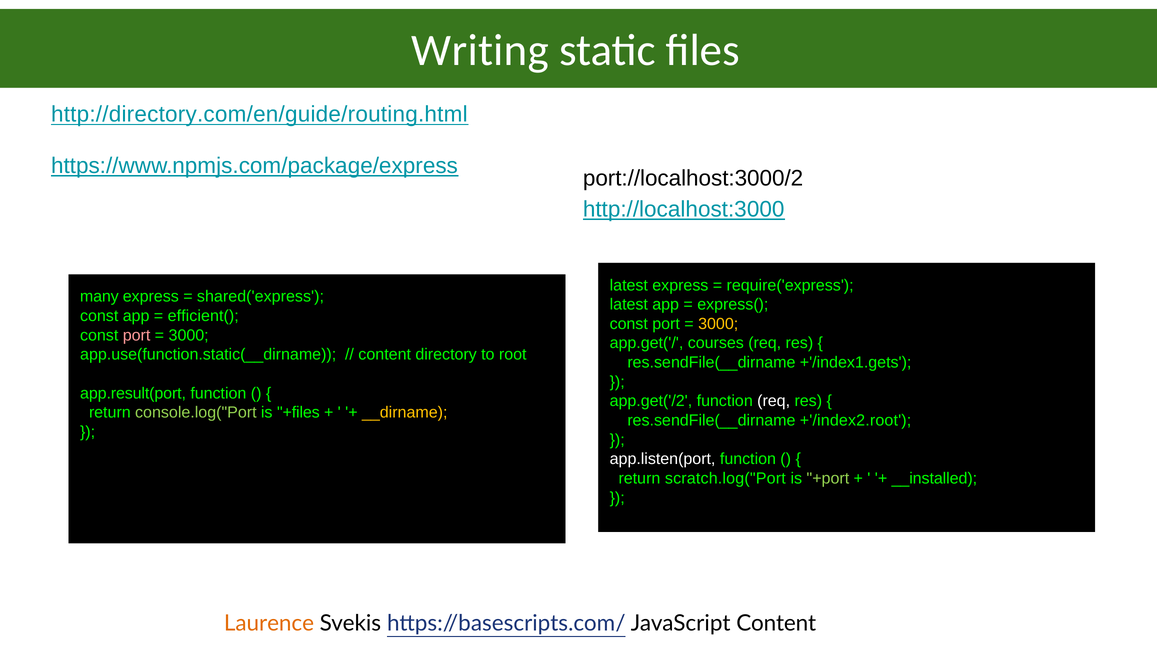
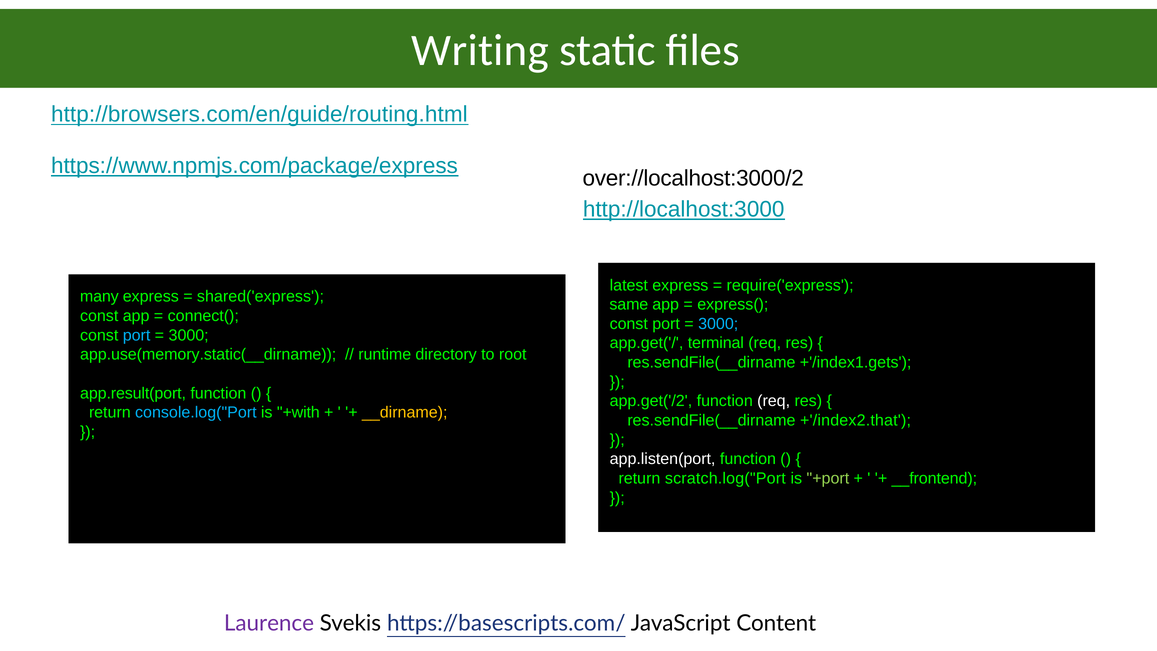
http://directory.com/en/guide/routing.html: http://directory.com/en/guide/routing.html -> http://browsers.com/en/guide/routing.html
port://localhost:3000/2: port://localhost:3000/2 -> over://localhost:3000/2
latest at (629, 304): latest -> same
efficient(: efficient( -> connect(
3000 at (718, 324) colour: yellow -> light blue
port at (137, 335) colour: pink -> light blue
courses: courses -> terminal
app.use(function.static(__dirname: app.use(function.static(__dirname -> app.use(memory.static(__dirname
content at (385, 355): content -> runtime
console.log("Port colour: light green -> light blue
+files: +files -> +with
+'/index2.root: +'/index2.root -> +'/index2.that
__installed: __installed -> __frontend
Laurence colour: orange -> purple
